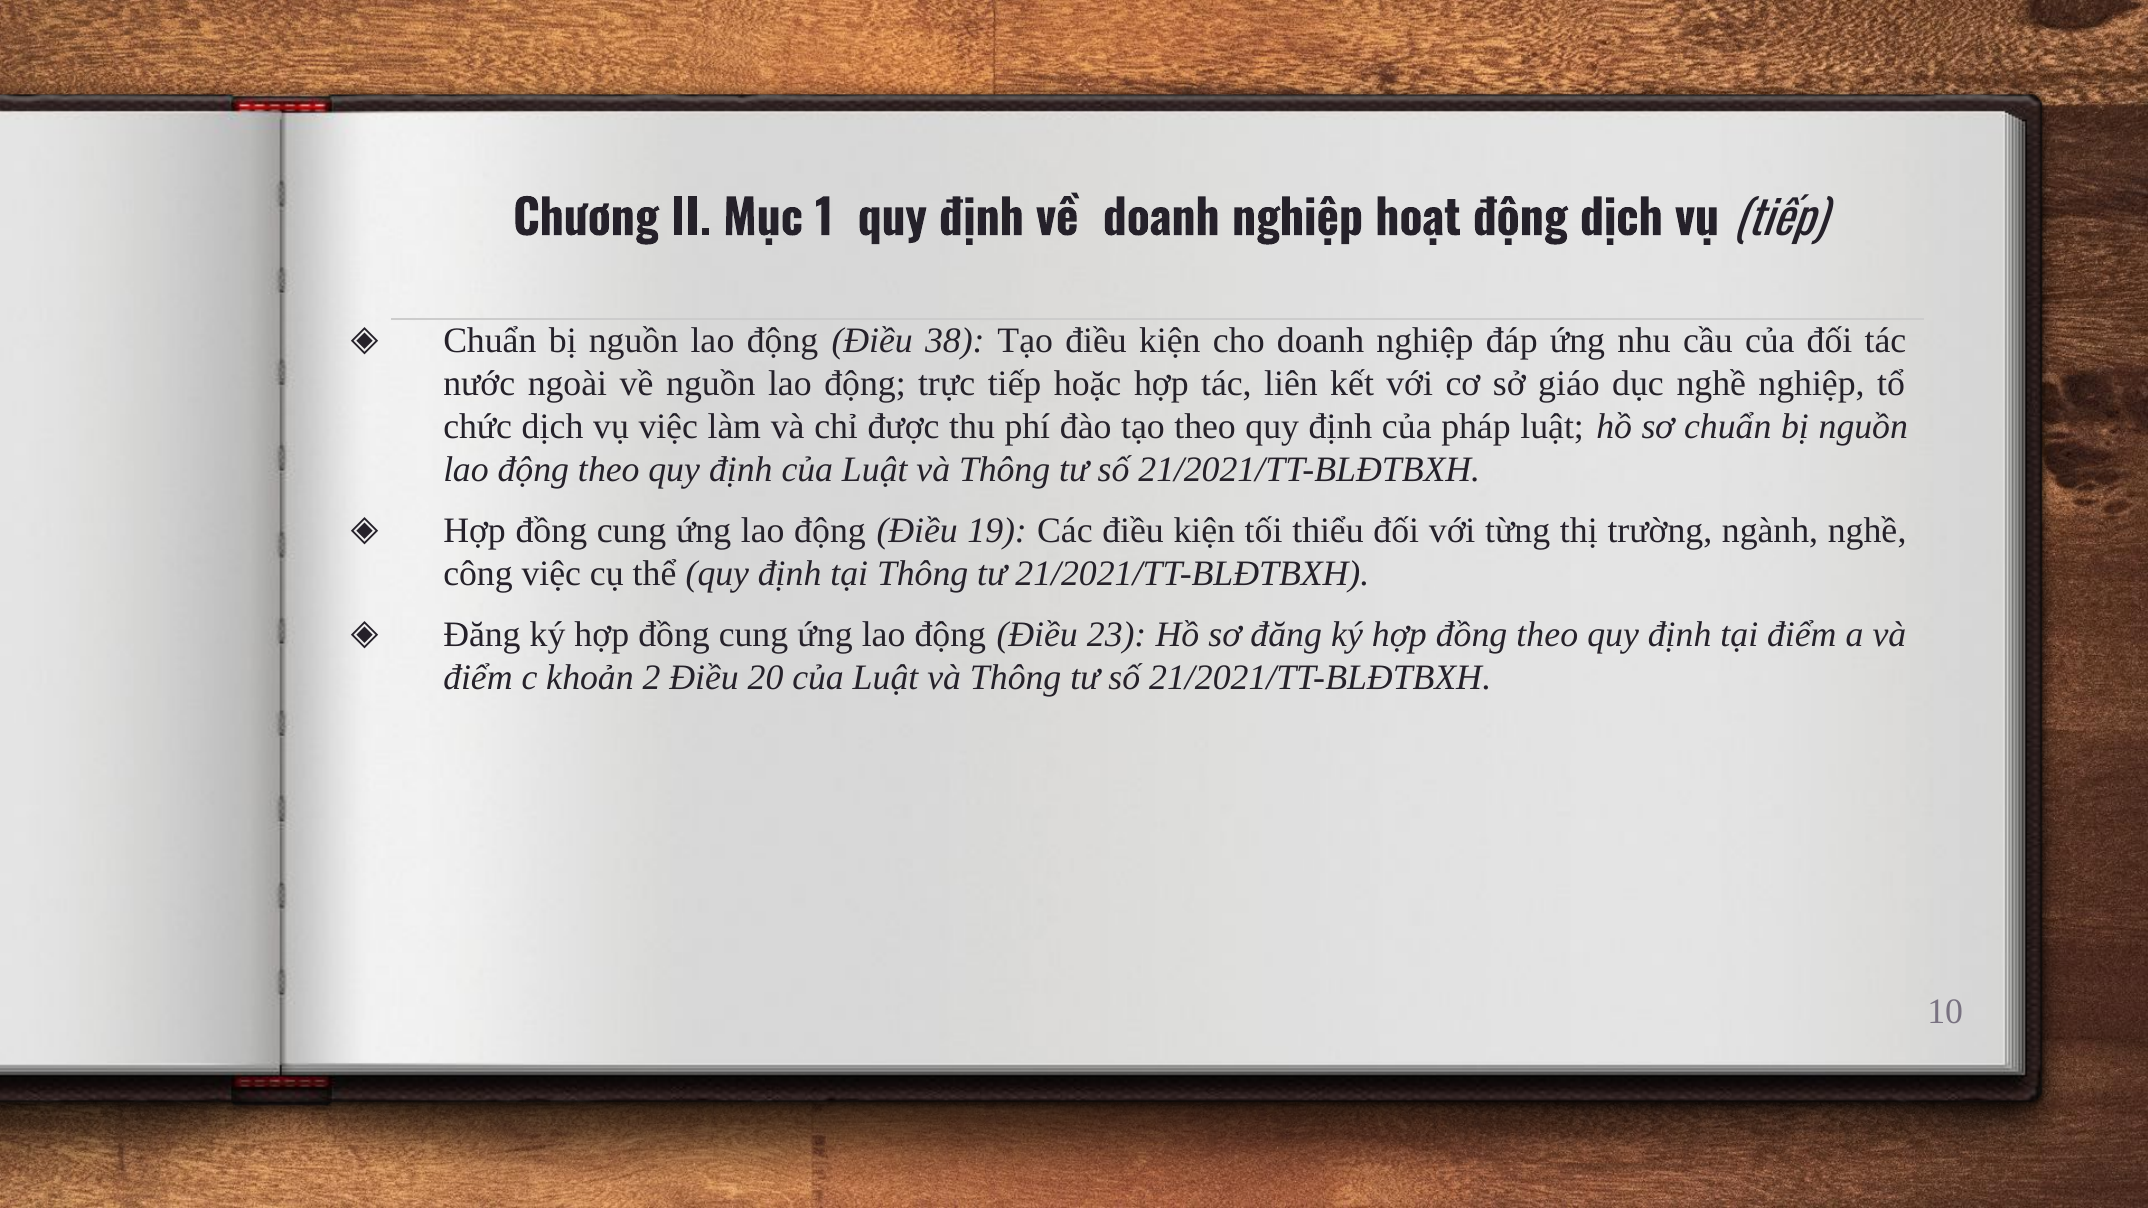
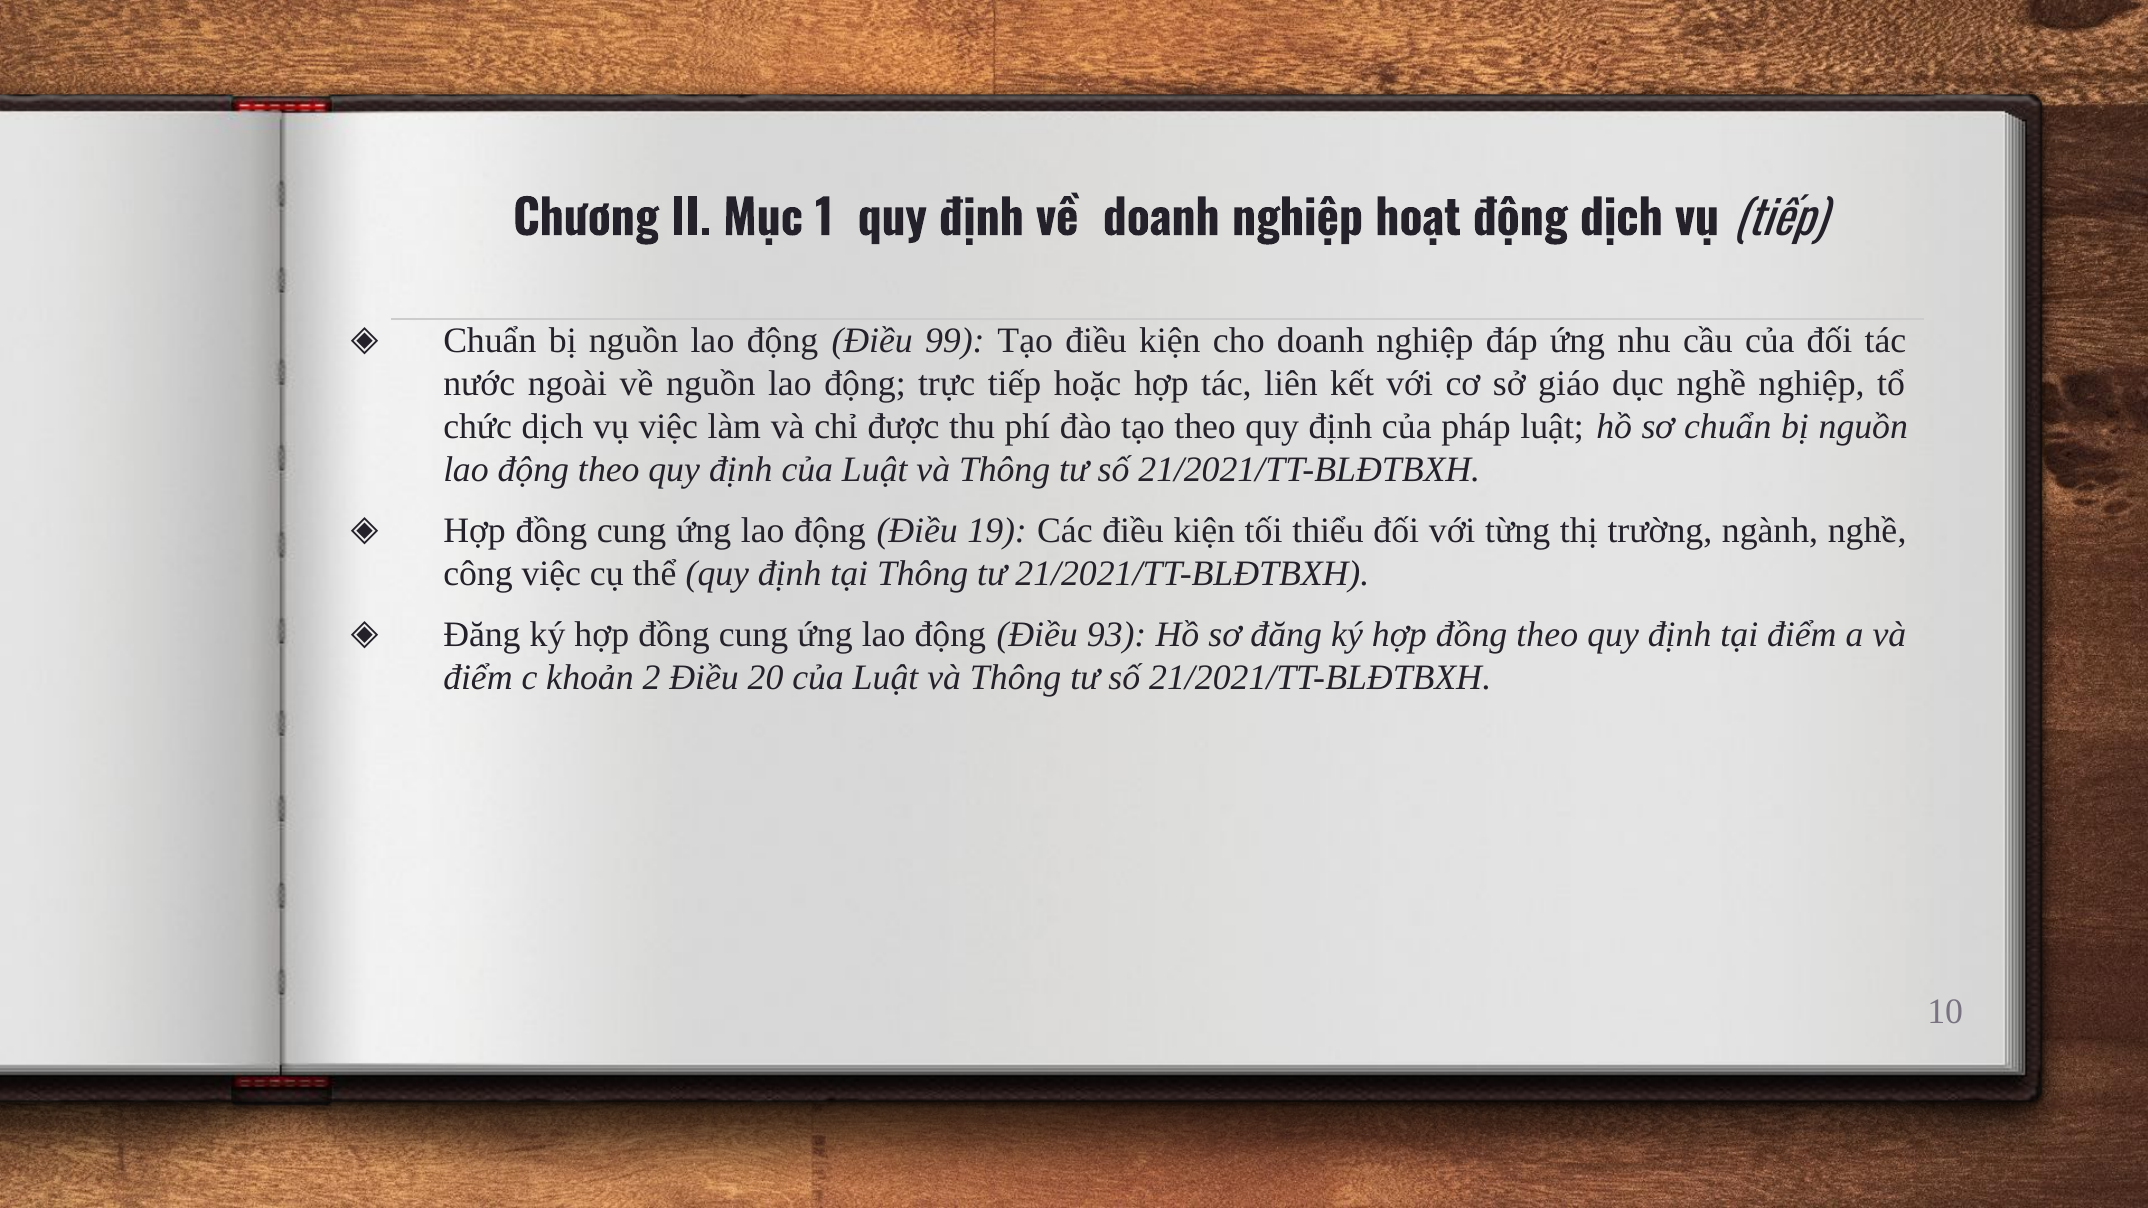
38: 38 -> 99
23: 23 -> 93
